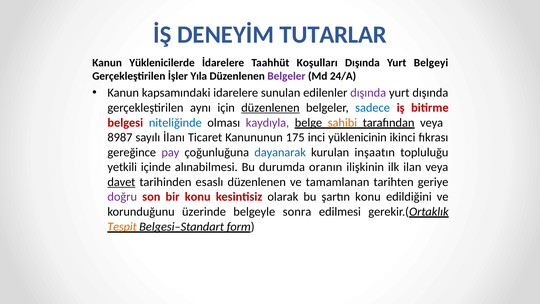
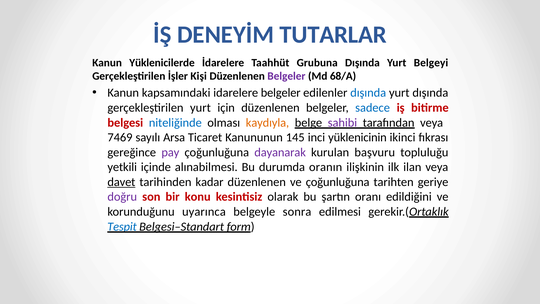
Koşulları: Koşulları -> Grubuna
Yıla: Yıla -> Kişi
24/A: 24/A -> 68/A
idarelere sunulan: sunulan -> belgeler
dışında at (368, 93) colour: purple -> blue
gerçekleştirilen aynı: aynı -> yurt
düzenlenen at (270, 108) underline: present -> none
kaydıyla colour: purple -> orange
sahibi colour: orange -> purple
8987: 8987 -> 7469
İlanı: İlanı -> Arsa
175: 175 -> 145
dayanarak colour: blue -> purple
inşaatın: inşaatın -> başvuru
esaslı: esaslı -> kadar
ve tamamlanan: tamamlanan -> çoğunluğuna
şartın konu: konu -> oranı
üzerinde: üzerinde -> uyarınca
Tespit colour: orange -> blue
